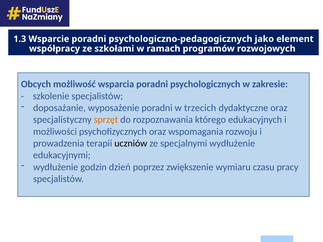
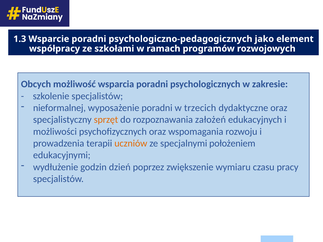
doposażanie: doposażanie -> nieformalnej
którego: którego -> założeń
uczniów colour: black -> orange
specjalnymi wydłużenie: wydłużenie -> położeniem
